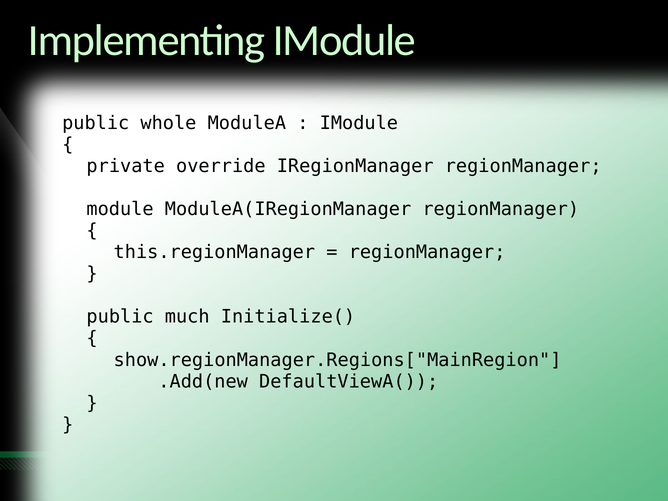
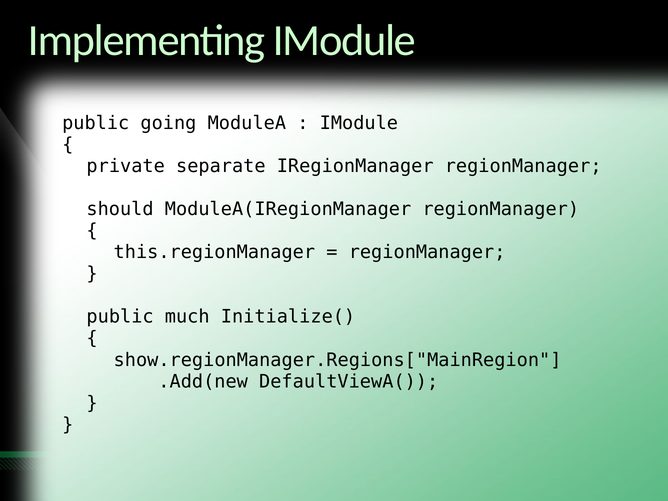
whole: whole -> going
override: override -> separate
module: module -> should
